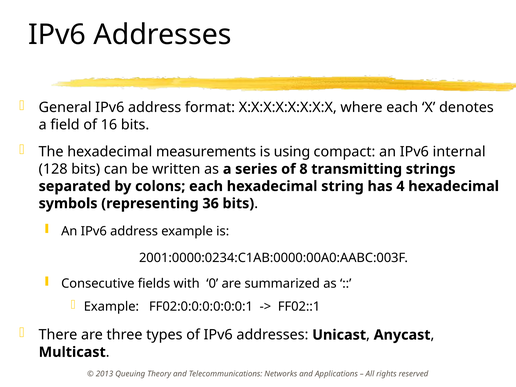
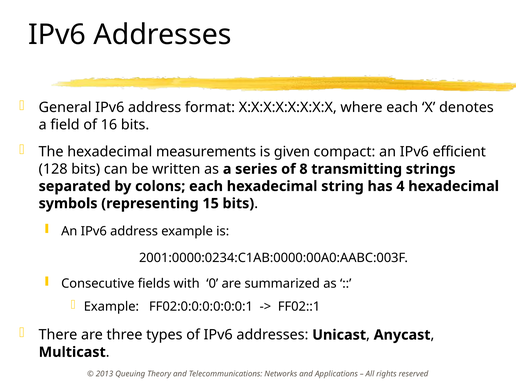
using: using -> given
internal: internal -> efficient
36: 36 -> 15
